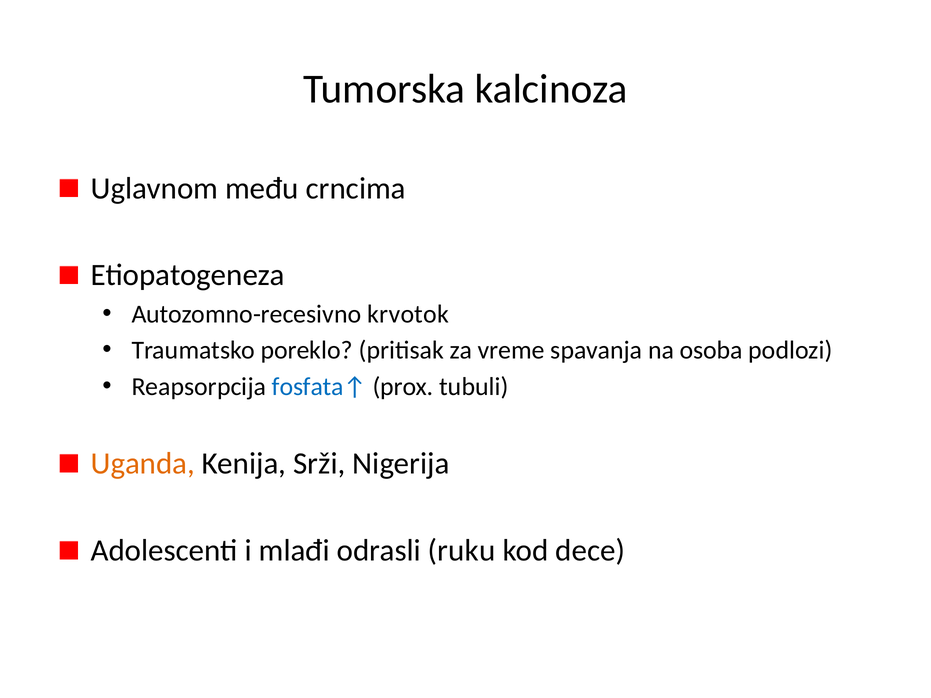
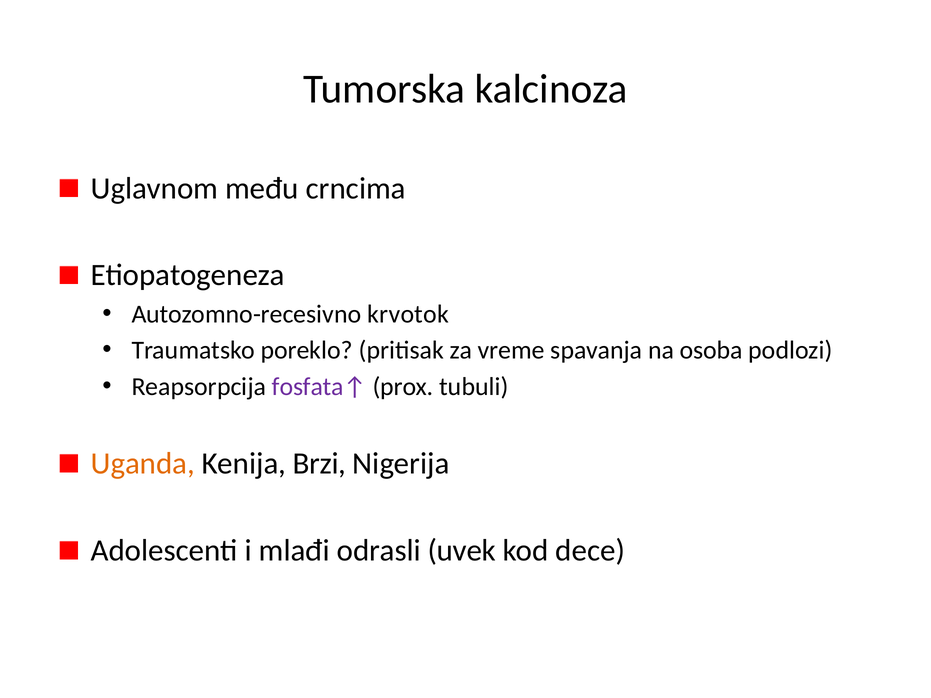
fosfata↑ colour: blue -> purple
Srži: Srži -> Brzi
ruku: ruku -> uvek
